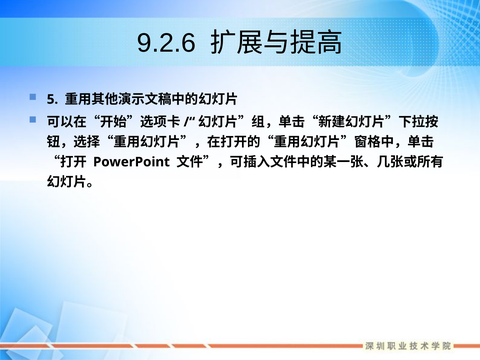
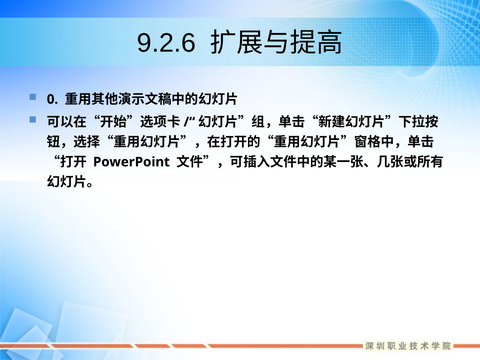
5: 5 -> 0
